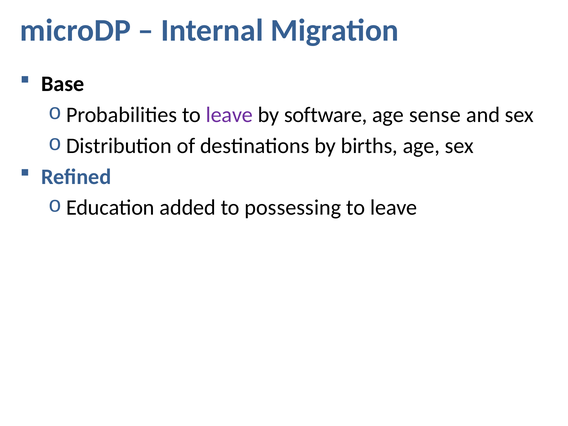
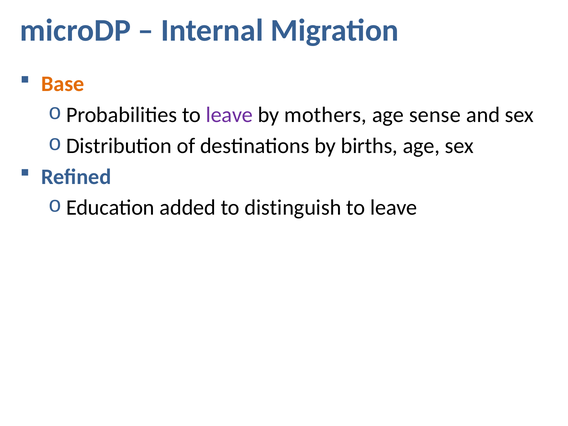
Base colour: black -> orange
software: software -> mothers
possessing: possessing -> distinguish
